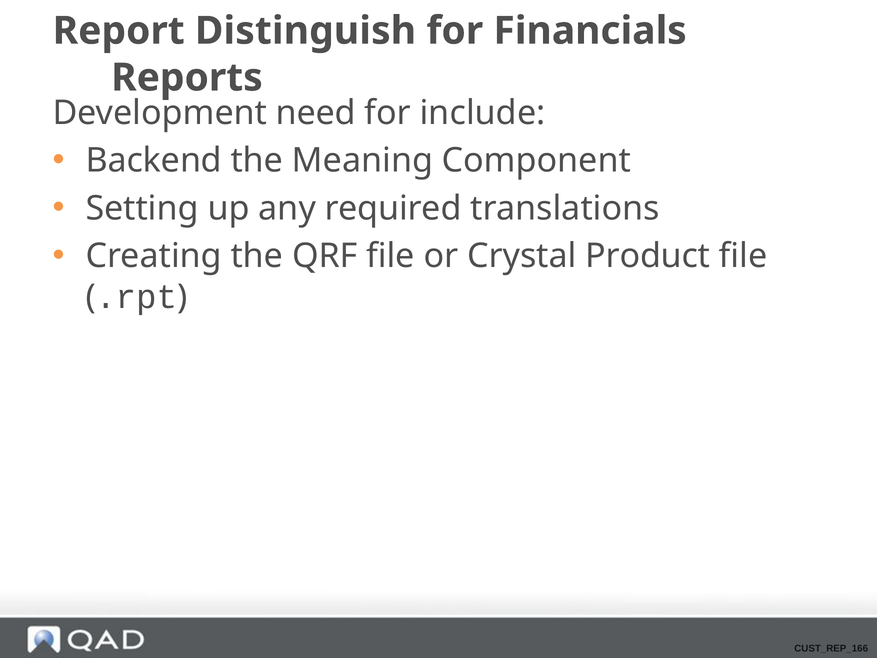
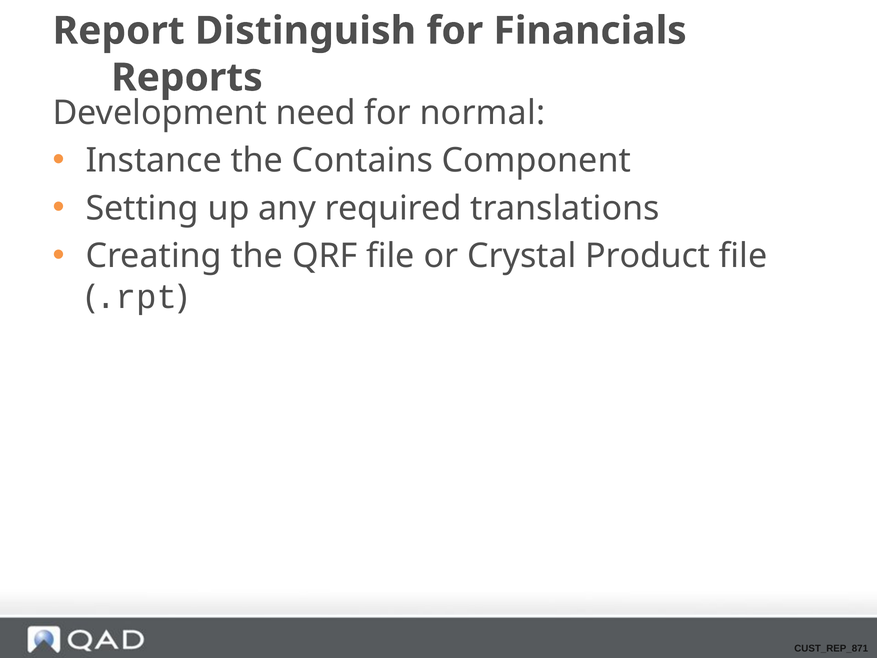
include: include -> normal
Backend: Backend -> Instance
Meaning: Meaning -> Contains
CUST_REP_166: CUST_REP_166 -> CUST_REP_871
